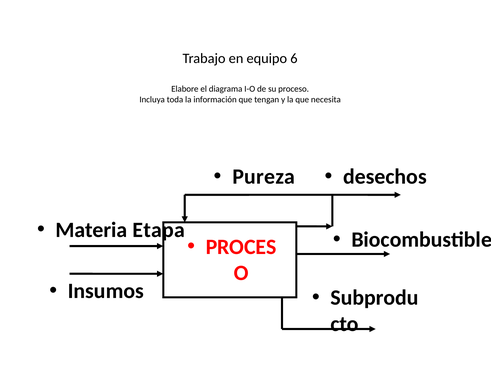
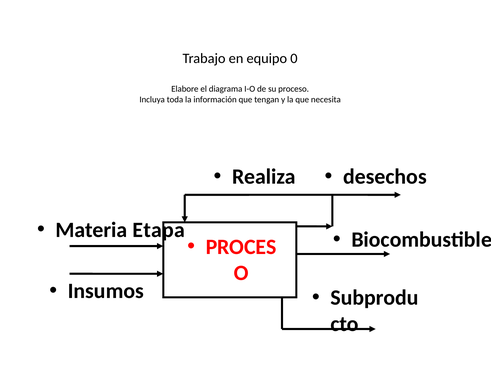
6: 6 -> 0
Pureza: Pureza -> Realiza
